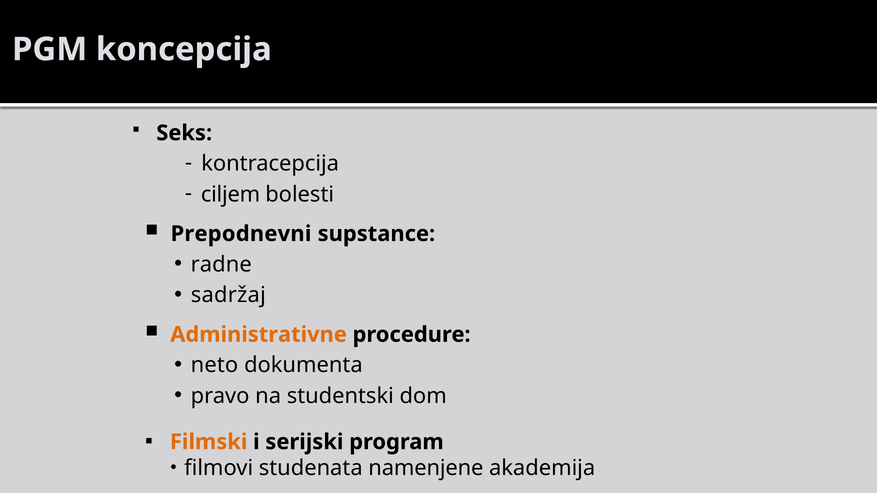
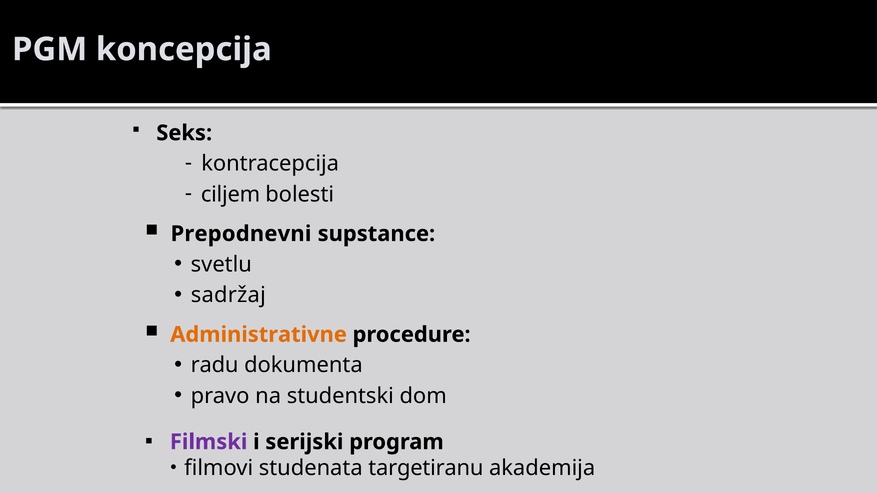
radne: radne -> svetlu
neto: neto -> radu
Filmski colour: orange -> purple
namenjene: namenjene -> targetiranu
